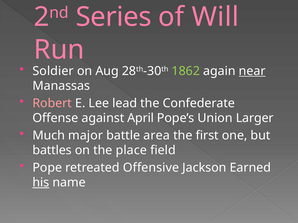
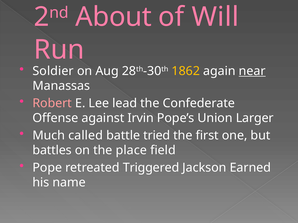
Series: Series -> About
1862 colour: light green -> yellow
April: April -> Irvin
major: major -> called
area: area -> tried
Offensive: Offensive -> Triggered
his underline: present -> none
